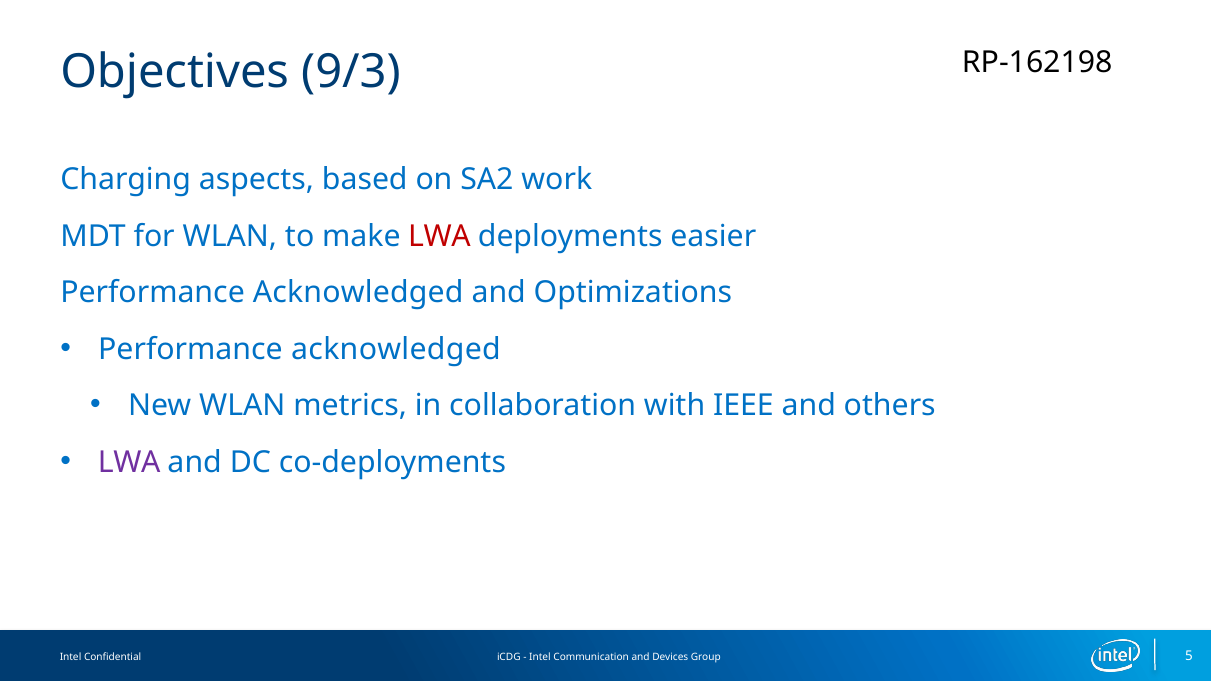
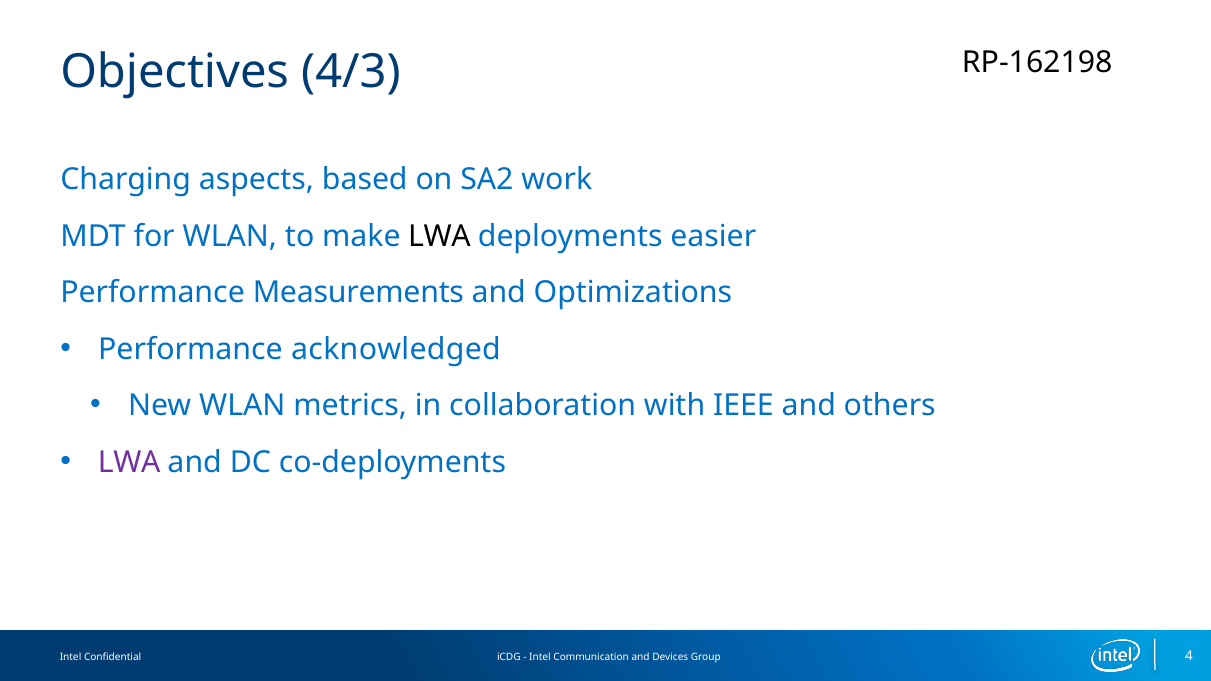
9/3: 9/3 -> 4/3
LWA at (439, 236) colour: red -> black
Acknowledged at (358, 293): Acknowledged -> Measurements
5: 5 -> 4
